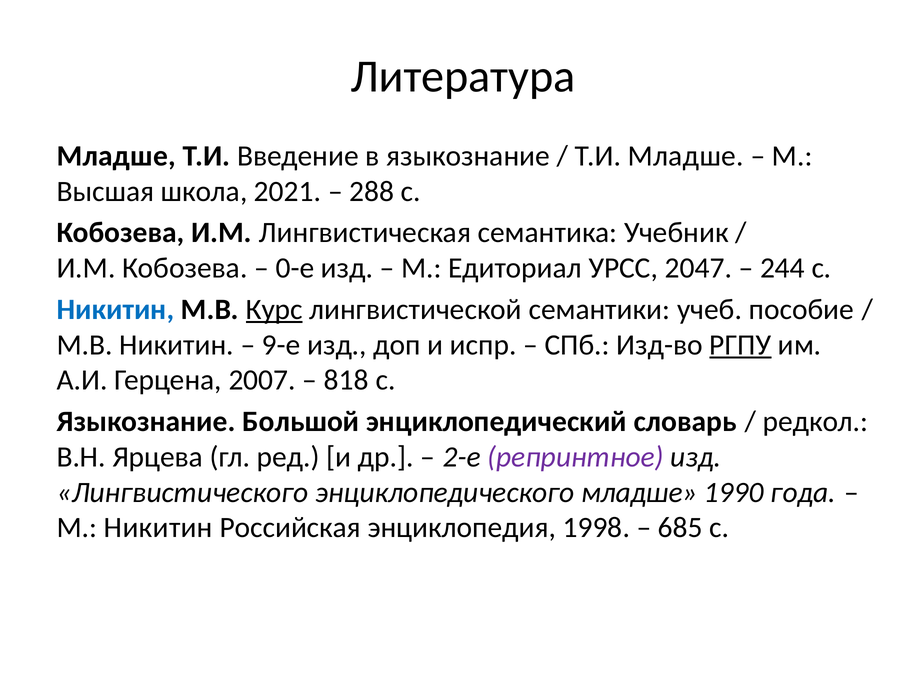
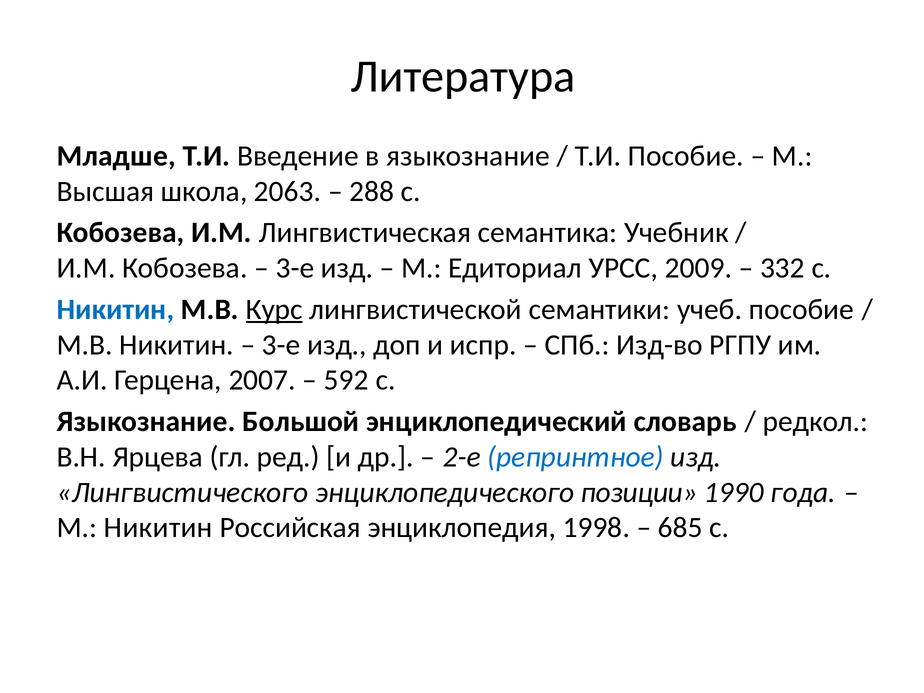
Т.И Младше: Младше -> Пособие
2021: 2021 -> 2063
0-е at (295, 268): 0-е -> 3-е
2047: 2047 -> 2009
244: 244 -> 332
9-е at (281, 345): 9-е -> 3-е
РГПУ underline: present -> none
818: 818 -> 592
репринтное colour: purple -> blue
энциклопедического младше: младше -> позиции
